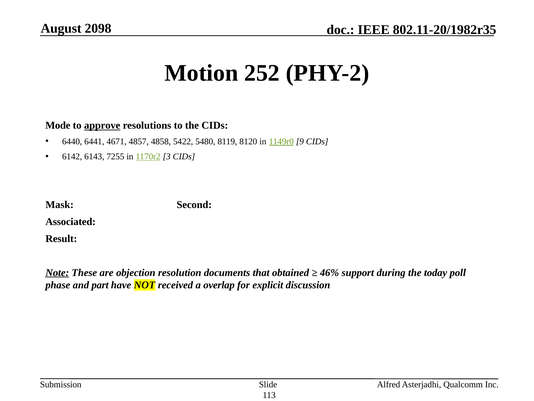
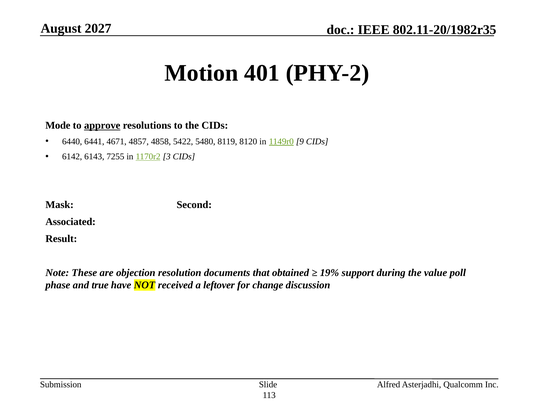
2098: 2098 -> 2027
252: 252 -> 401
Note underline: present -> none
46%: 46% -> 19%
today: today -> value
part: part -> true
overlap: overlap -> leftover
explicit: explicit -> change
